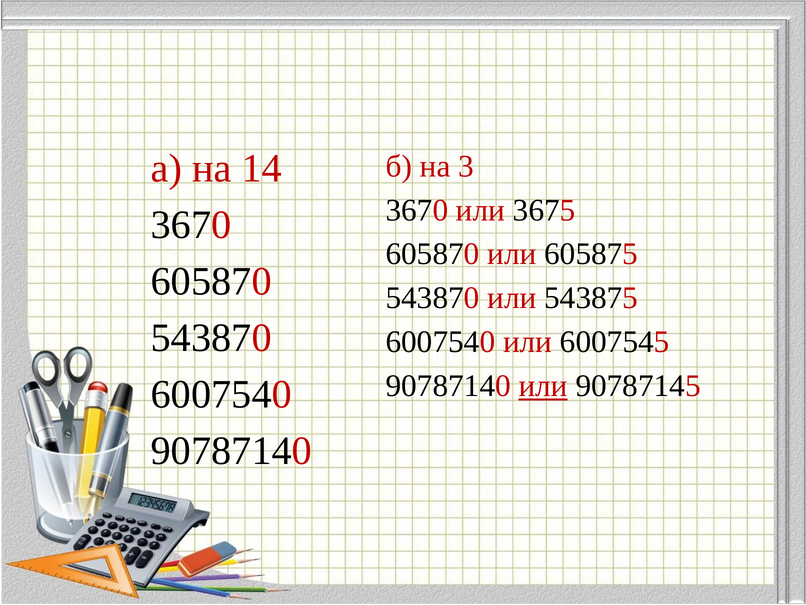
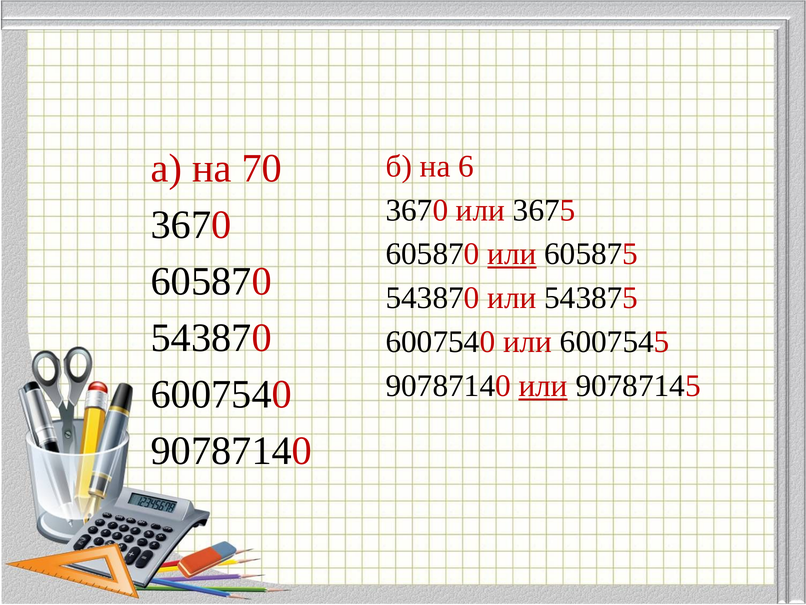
14: 14 -> 70
3: 3 -> 6
или at (512, 254) underline: none -> present
